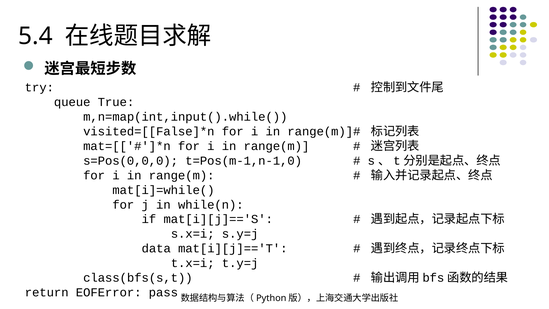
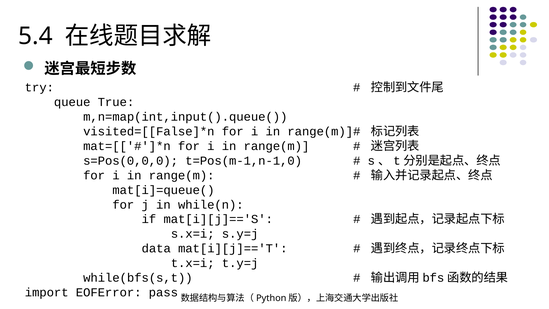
m,n=map(int,input().while(: m,n=map(int,input().while( -> m,n=map(int,input().queue(
mat[i]=while(: mat[i]=while( -> mat[i]=queue(
class(bfs(s,t: class(bfs(s,t -> while(bfs(s,t
return: return -> import
